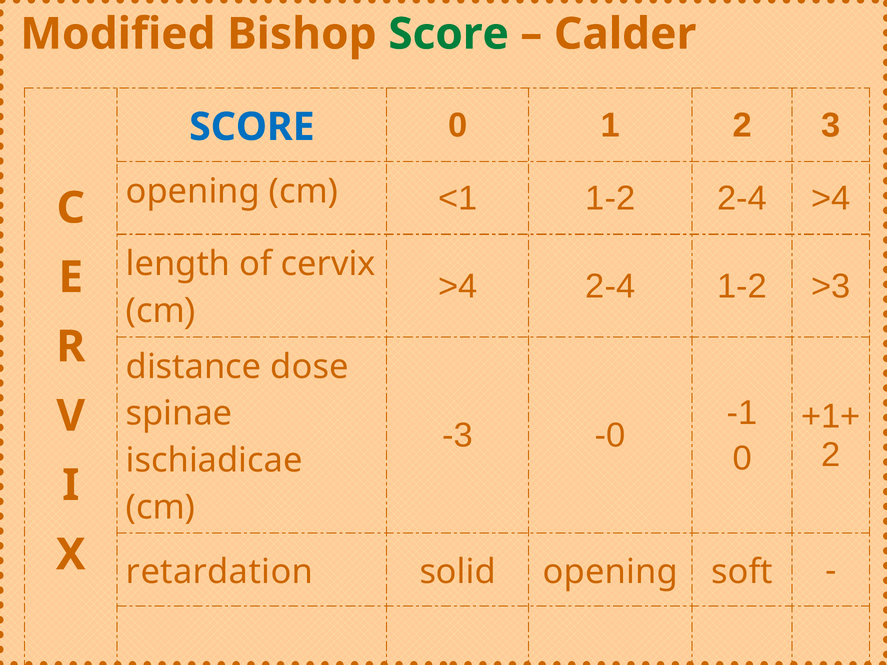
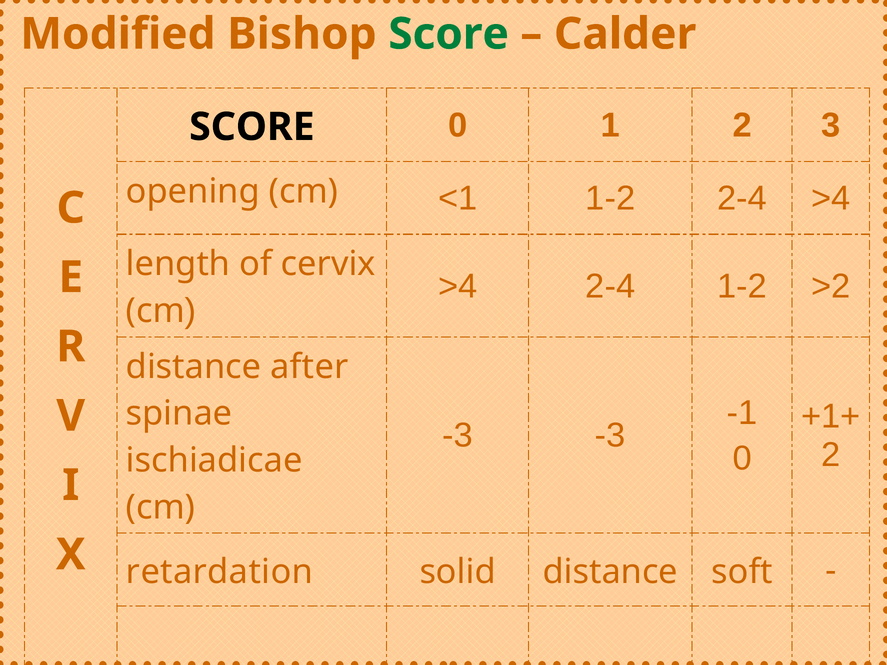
SCORE at (252, 127) colour: blue -> black
>3: >3 -> >2
dose: dose -> after
-3 -0: -0 -> -3
solid opening: opening -> distance
